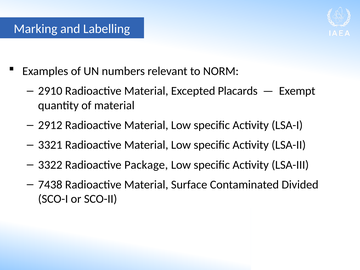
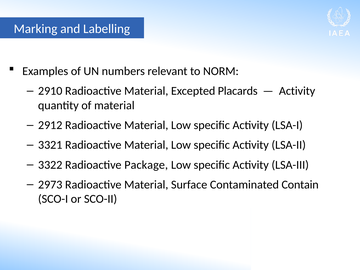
Exempt at (297, 91): Exempt -> Activity
7438: 7438 -> 2973
Divided: Divided -> Contain
